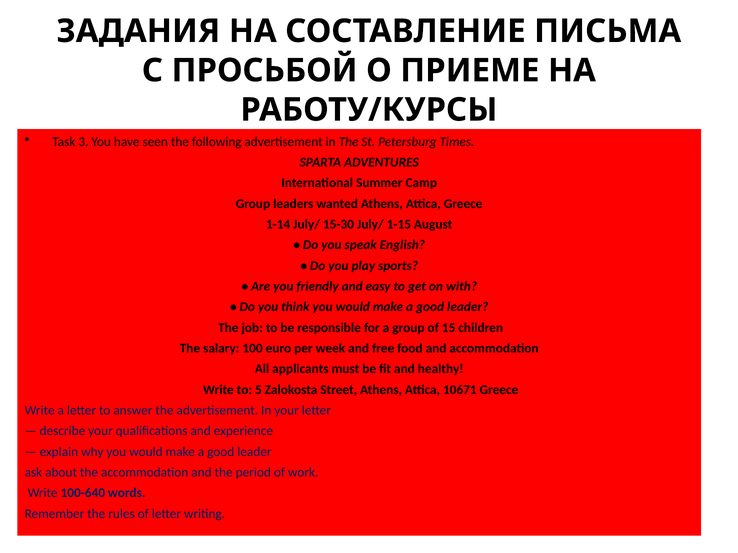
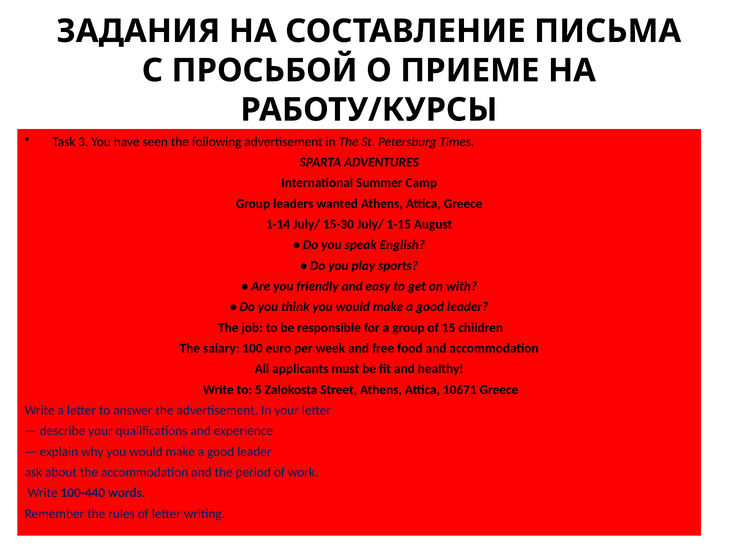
100-640: 100-640 -> 100-440
